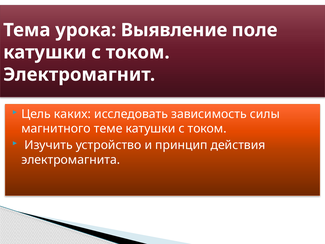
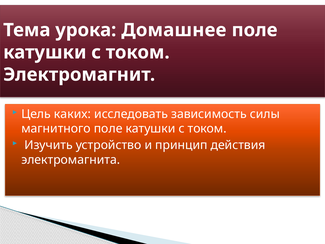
Выявление: Выявление -> Домашнее
магнитного теме: теме -> поле
